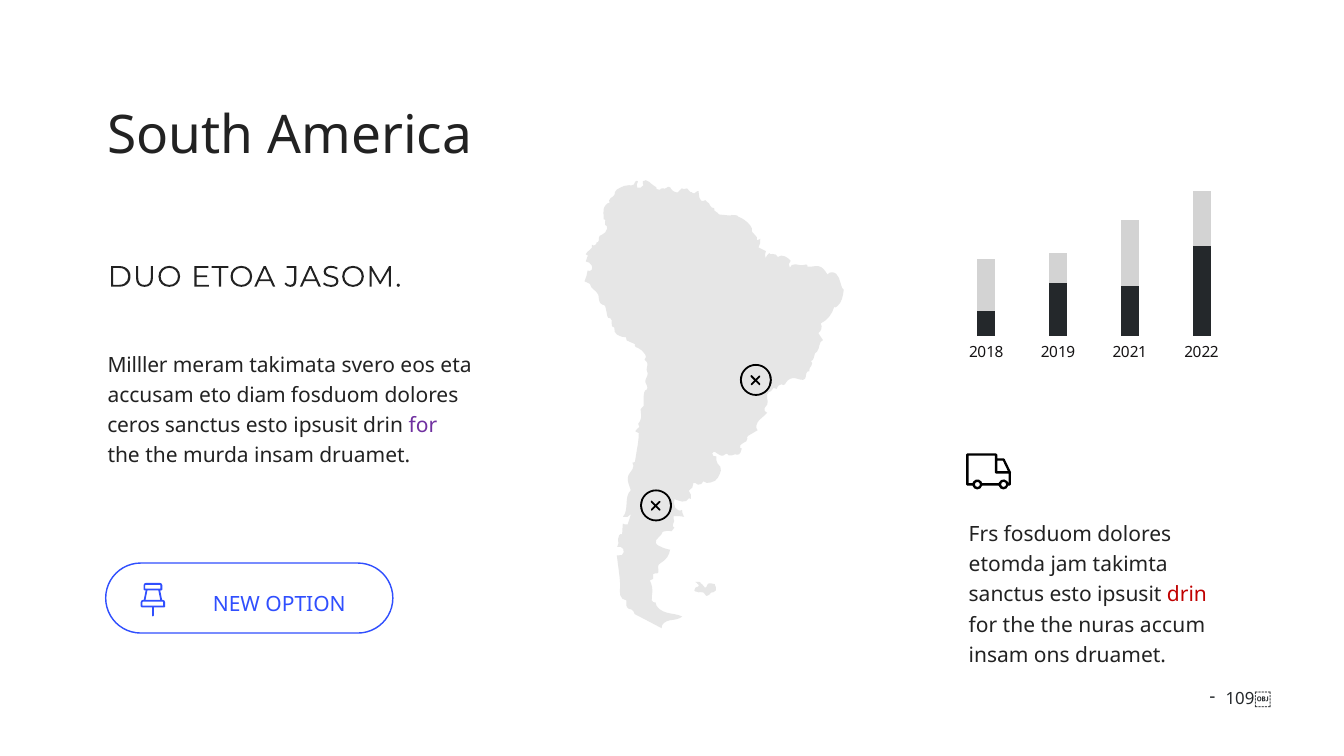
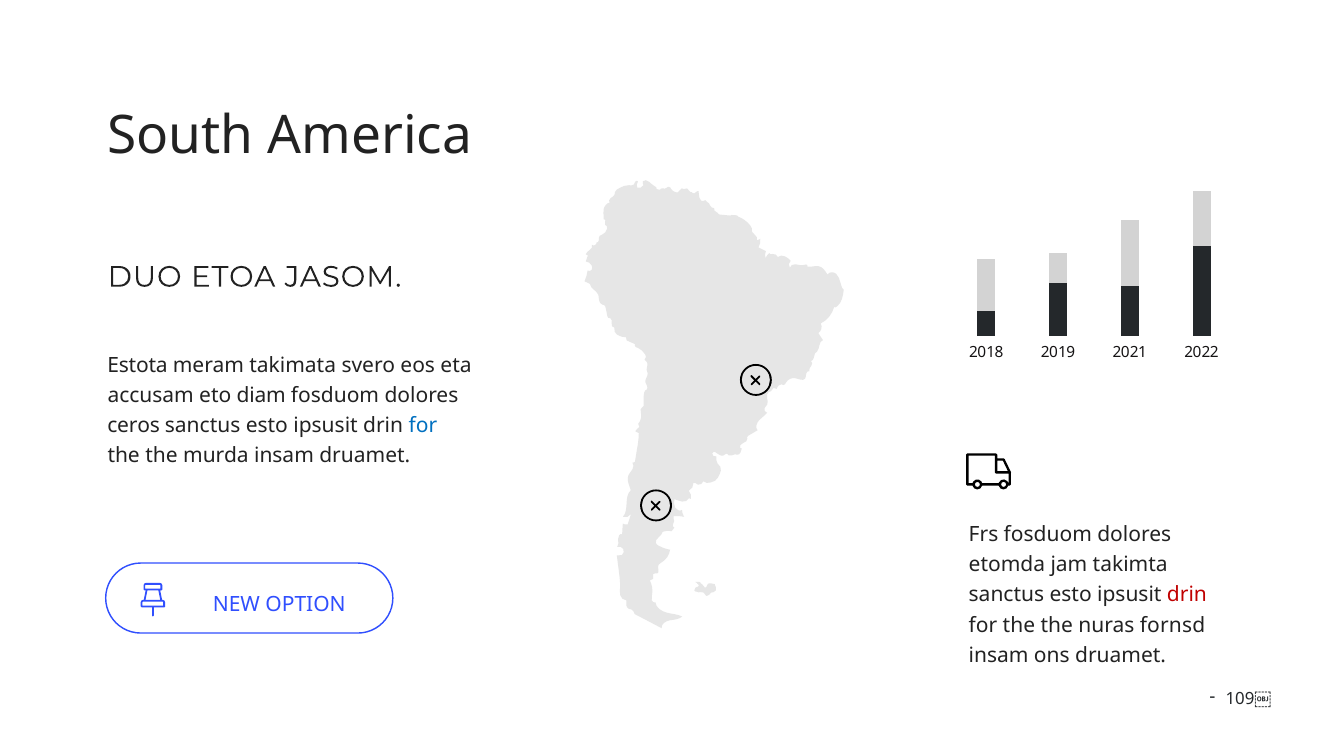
Milller: Milller -> Estota
for at (423, 426) colour: purple -> blue
accum: accum -> fornsd
